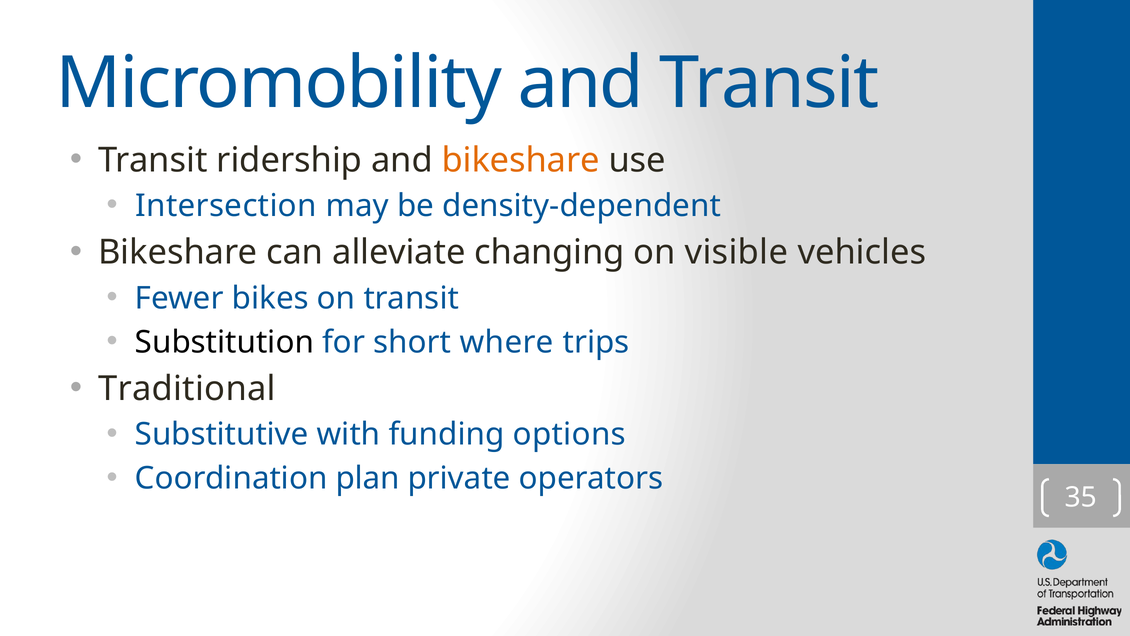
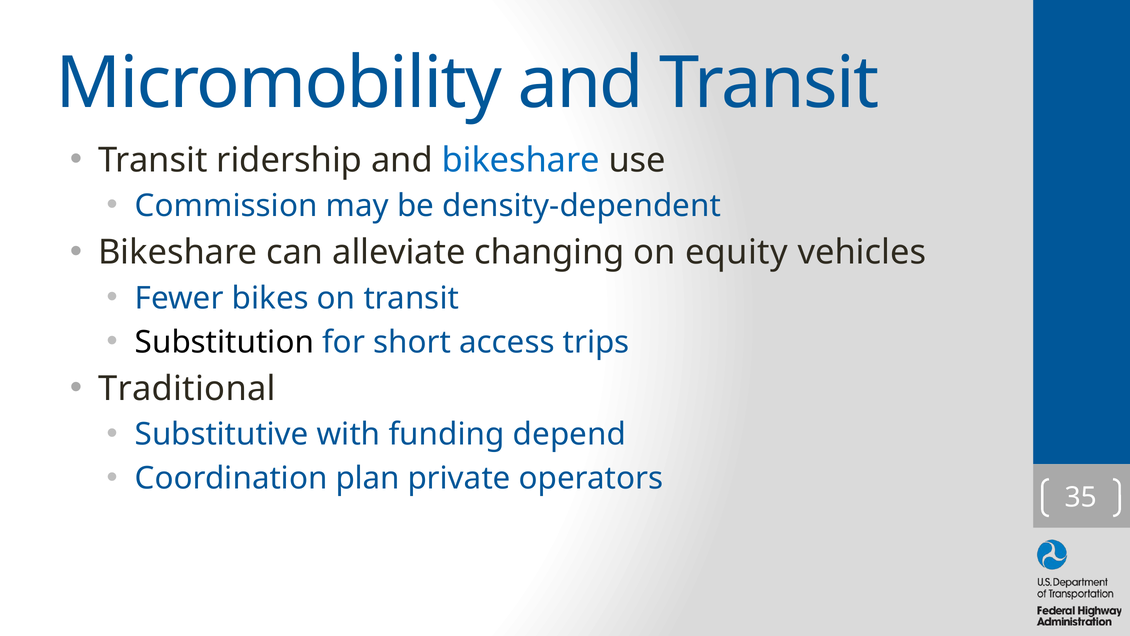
bikeshare at (521, 160) colour: orange -> blue
Intersection: Intersection -> Commission
visible: visible -> equity
where: where -> access
options: options -> depend
